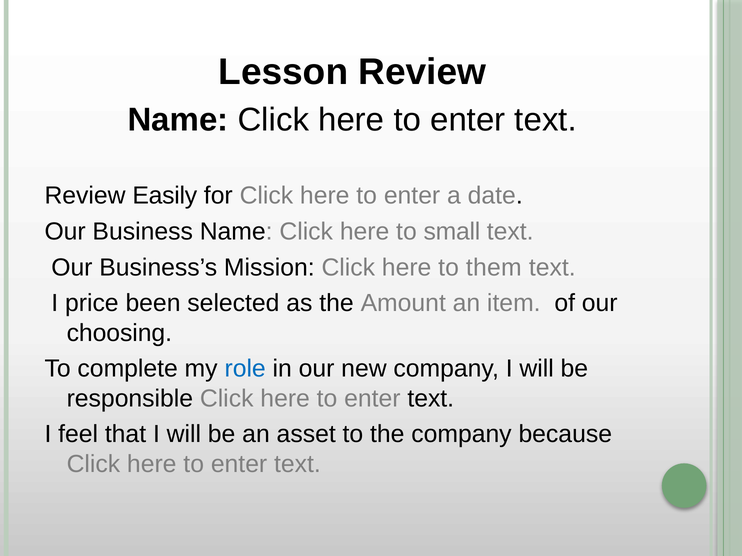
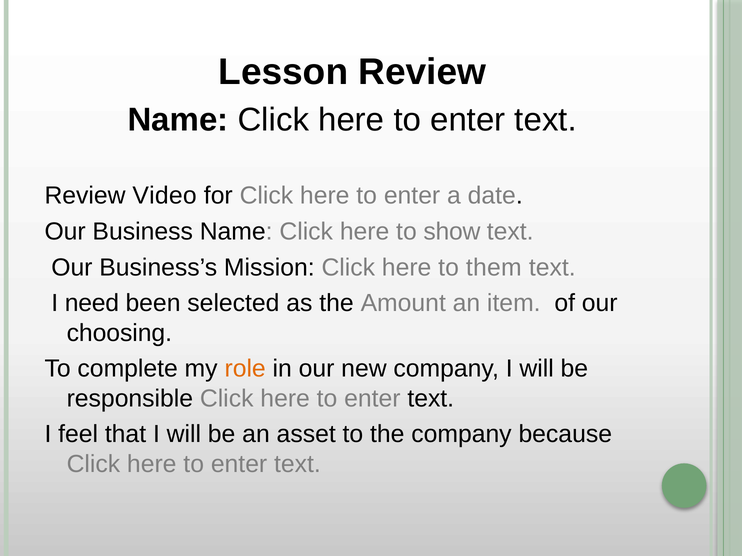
Easily: Easily -> Video
small: small -> show
price: price -> need
role colour: blue -> orange
